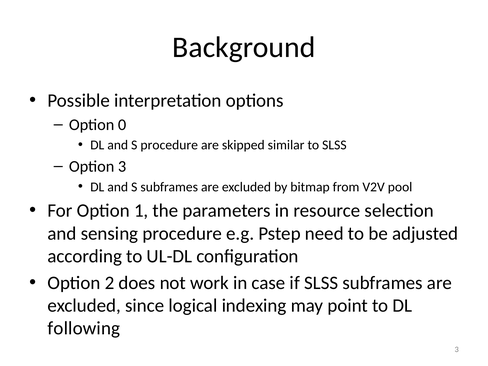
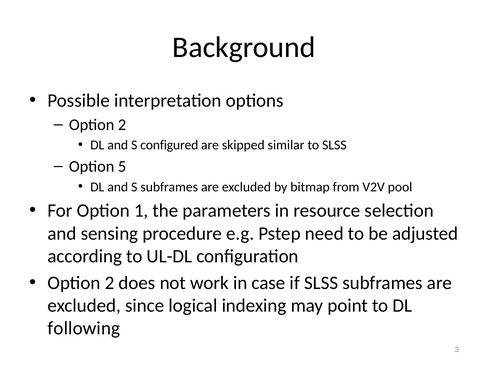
0 at (122, 125): 0 -> 2
S procedure: procedure -> configured
Option 3: 3 -> 5
